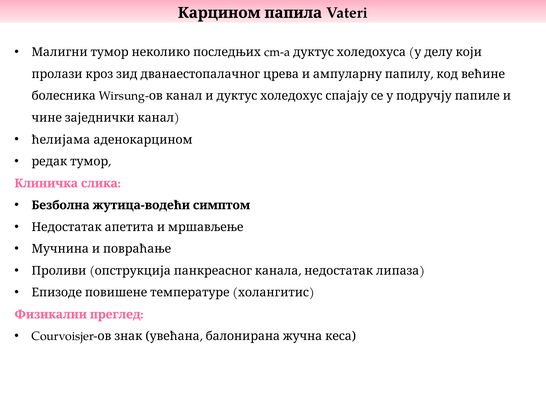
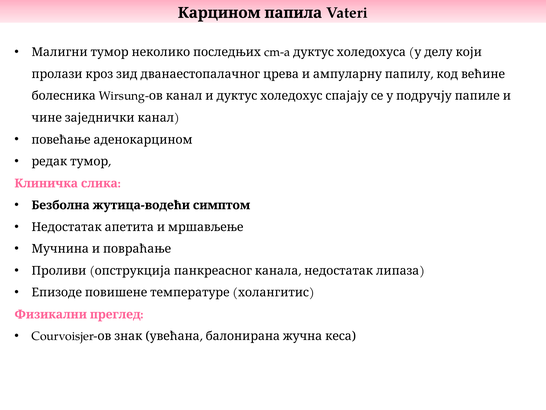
ћелијама: ћелијама -> повећање
